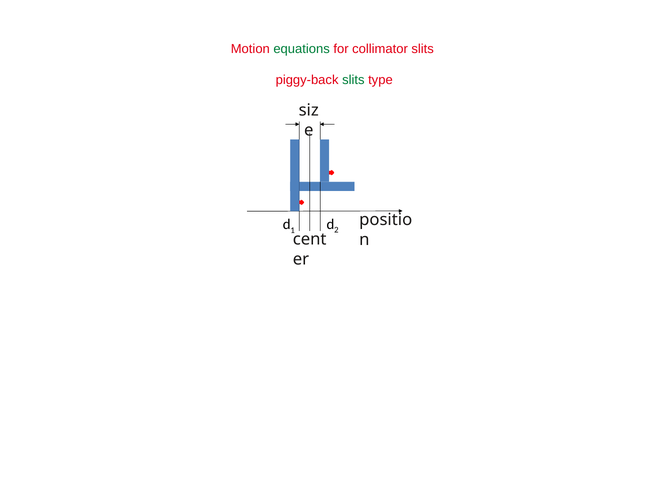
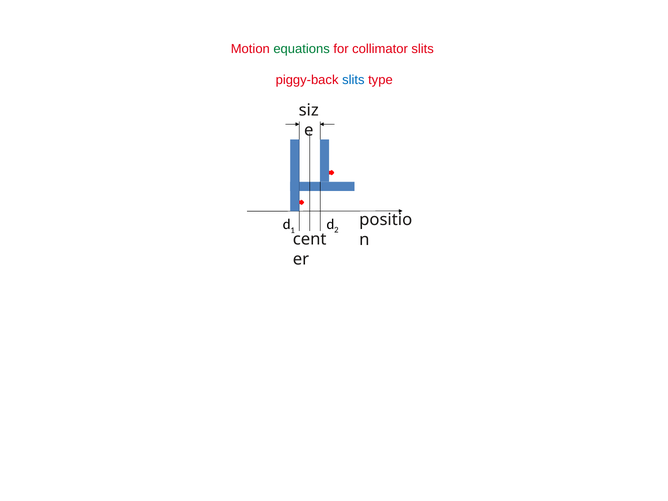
slits at (353, 80) colour: green -> blue
